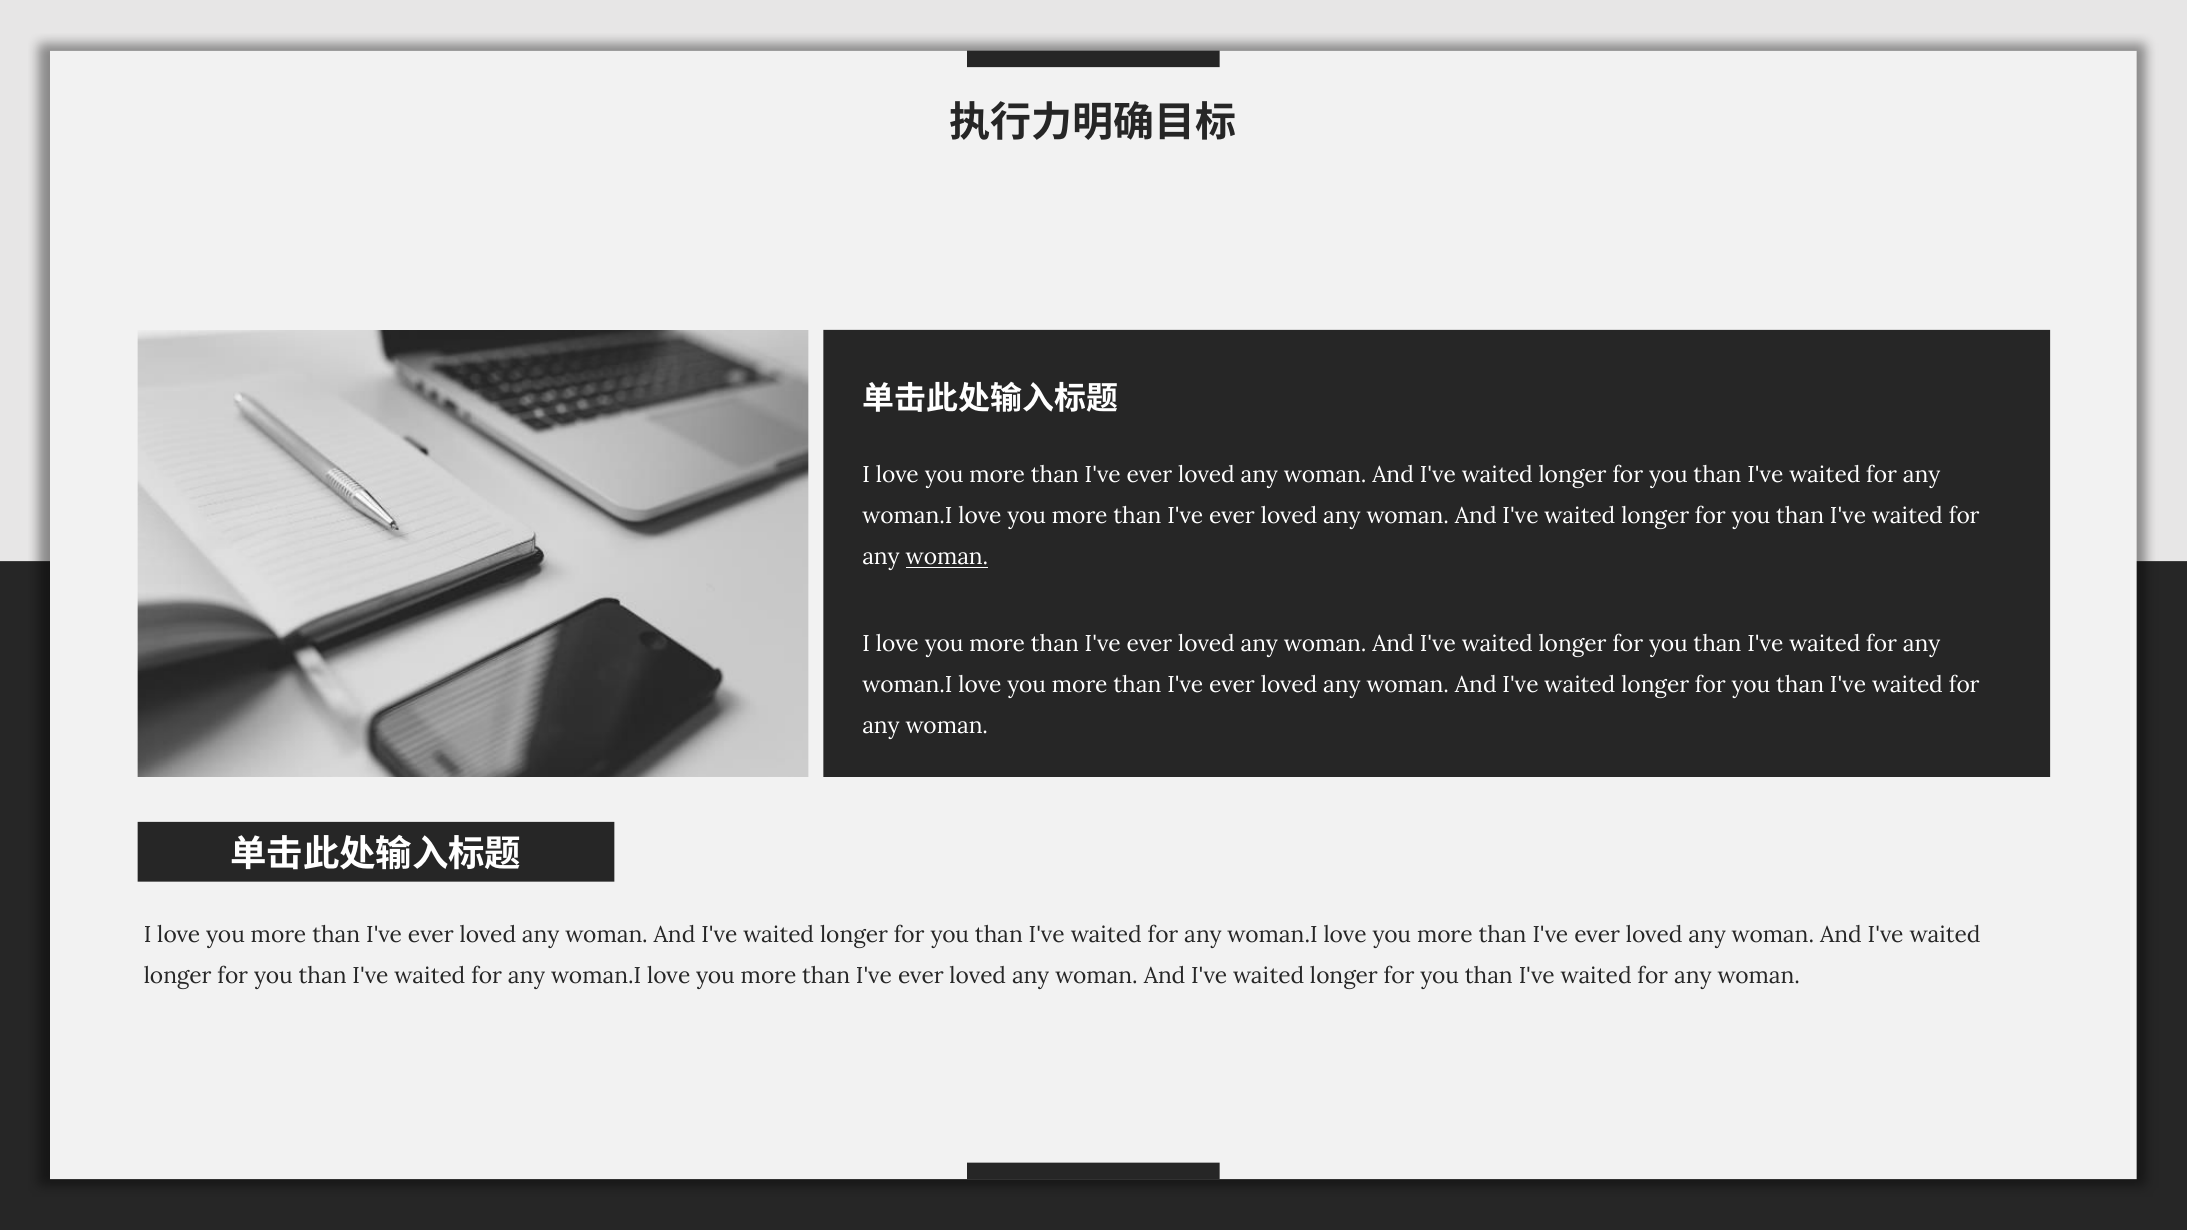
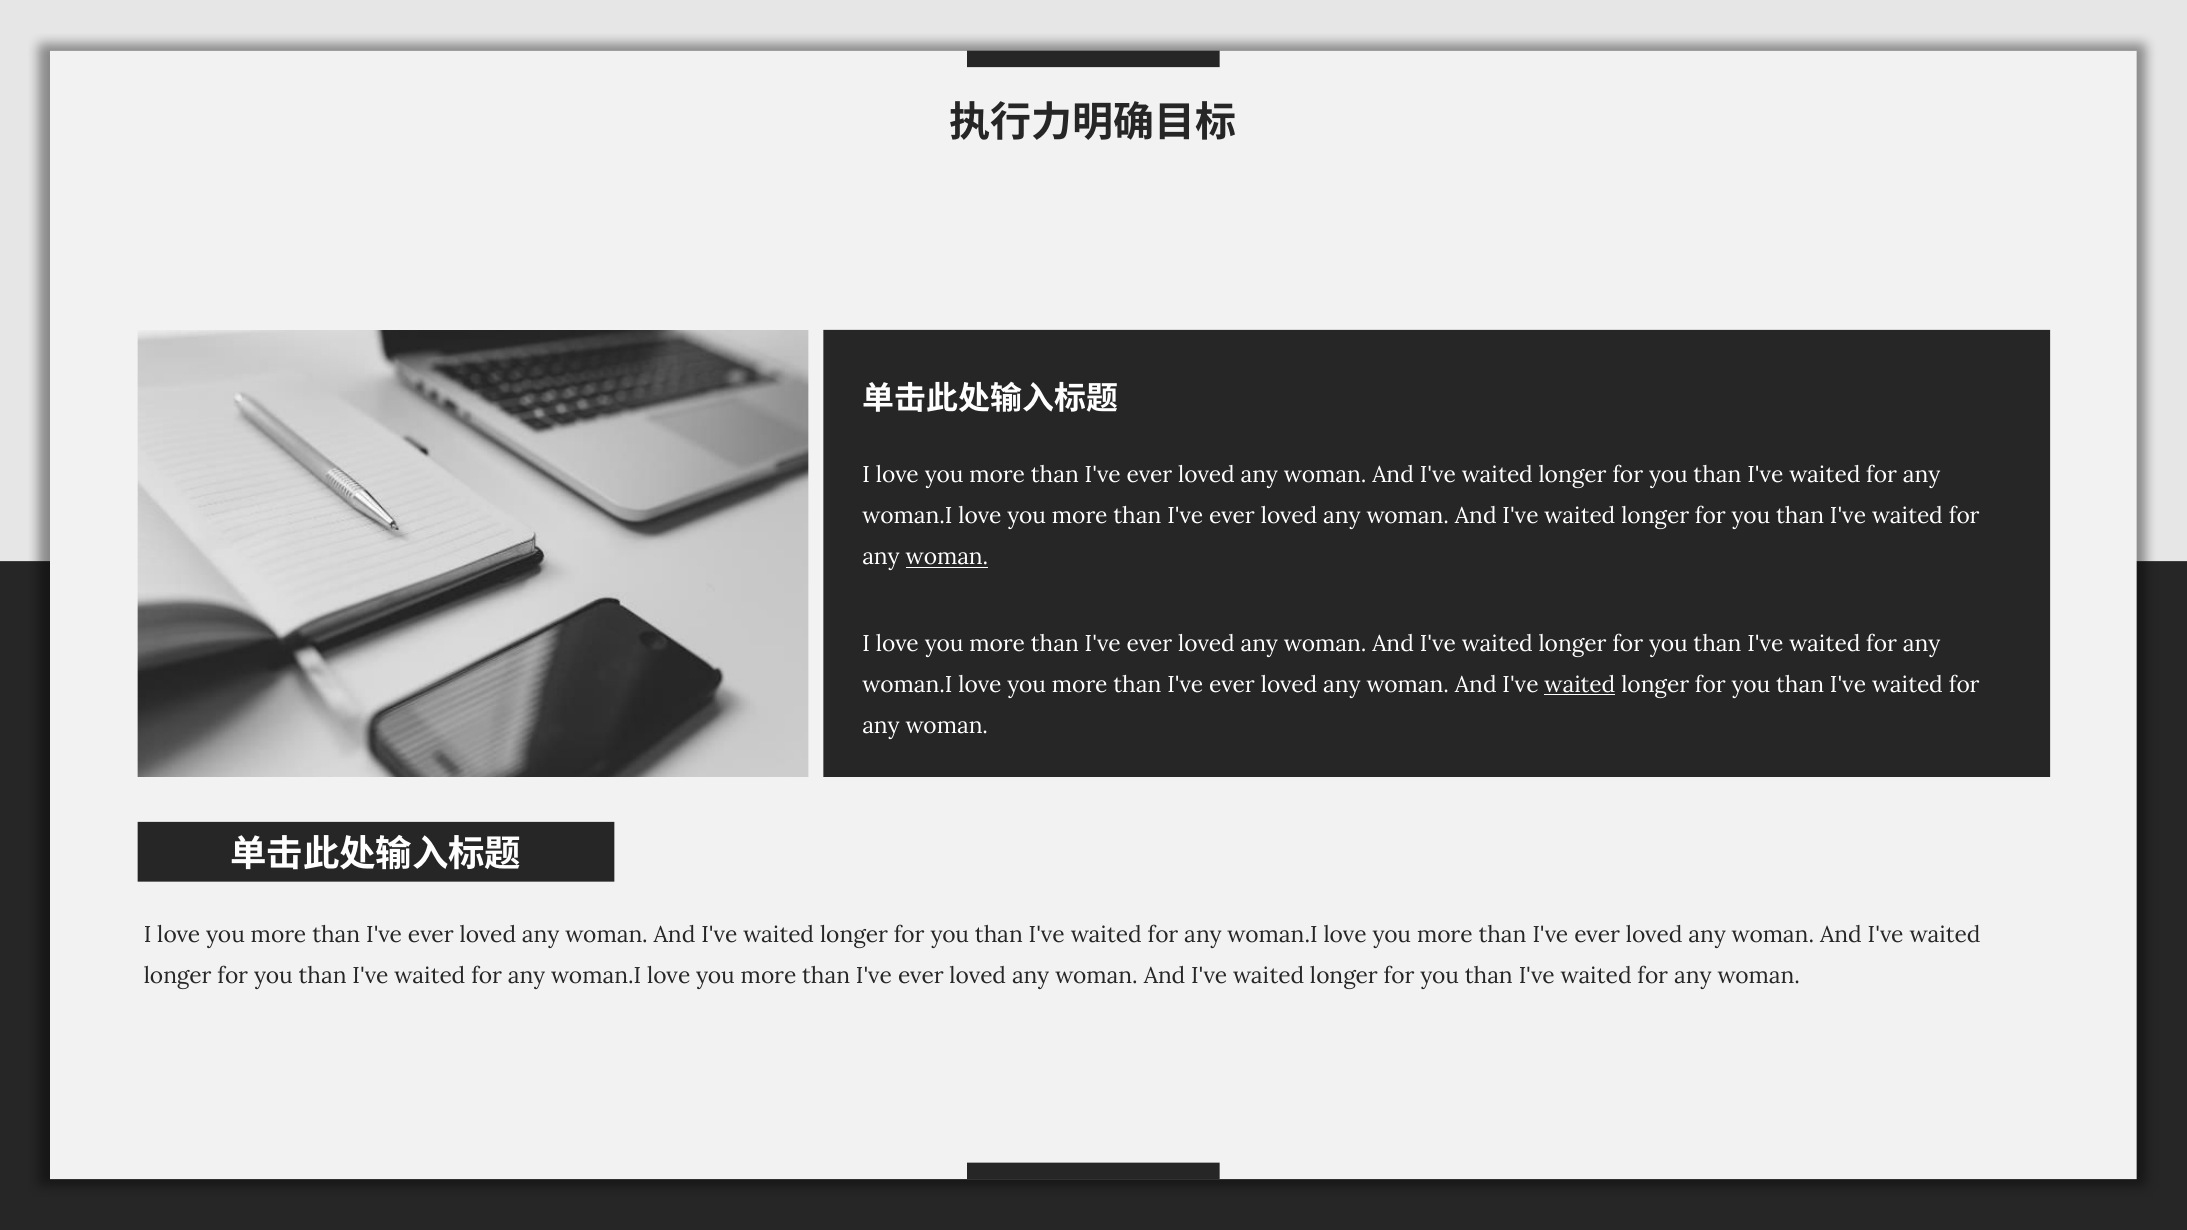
waited at (1580, 685) underline: none -> present
